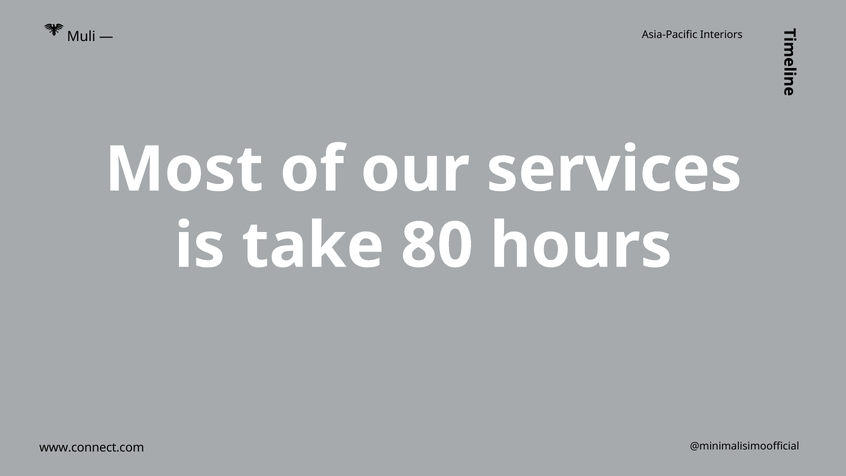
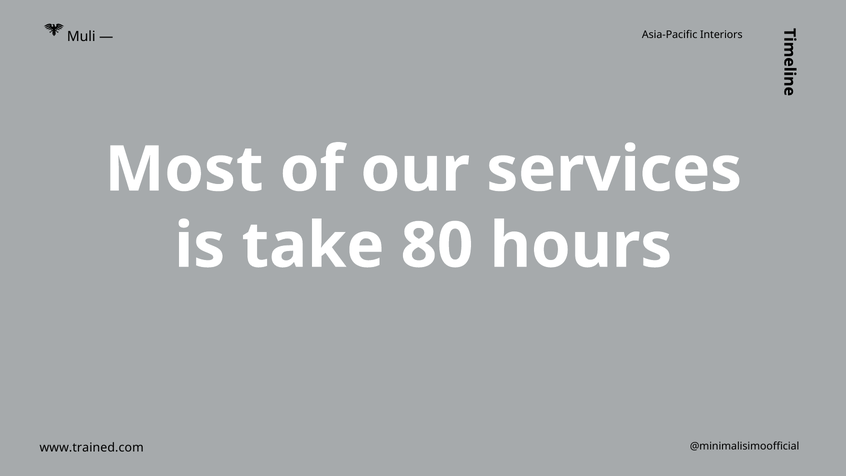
www.connect.com: www.connect.com -> www.trained.com
